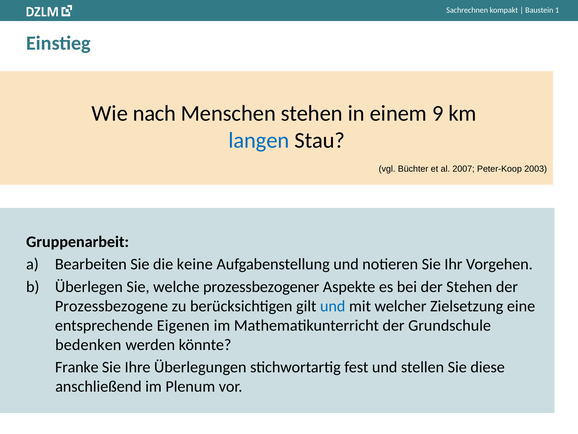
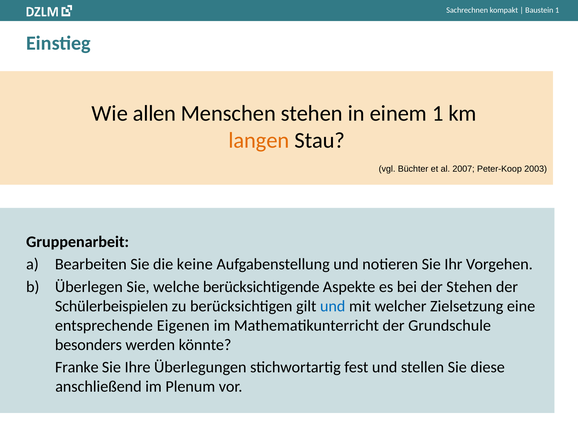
nach: nach -> allen
einem 9: 9 -> 1
langen colour: blue -> orange
prozessbezogener: prozessbezogener -> berücksichtigende
Prozessbezogene: Prozessbezogene -> Schülerbeispielen
bedenken: bedenken -> besonders
